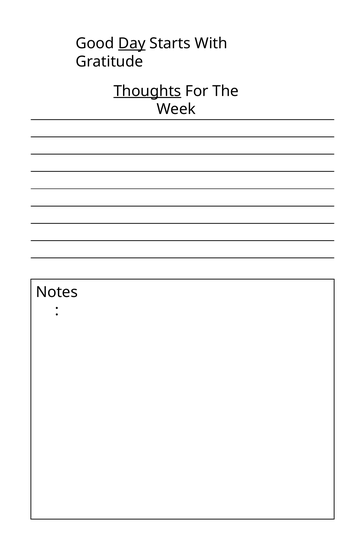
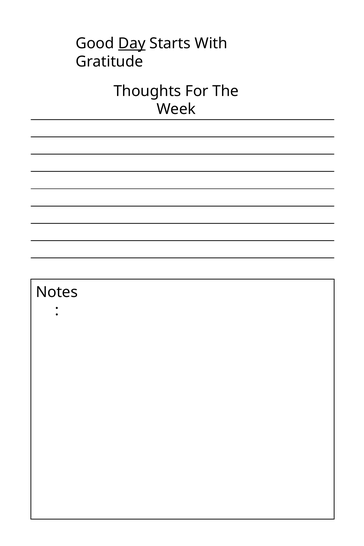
Thoughts underline: present -> none
